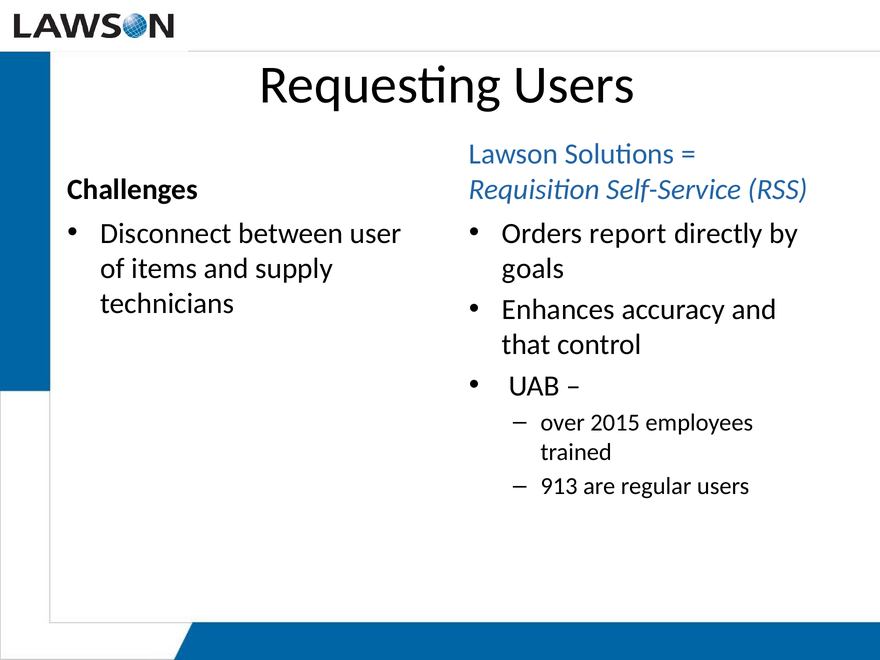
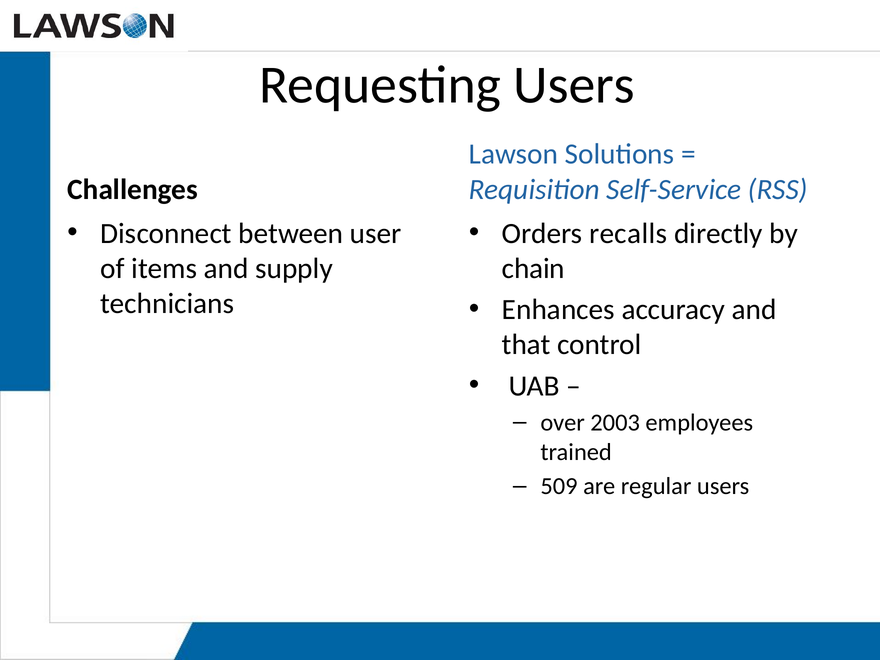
report: report -> recalls
goals: goals -> chain
2015: 2015 -> 2003
913: 913 -> 509
